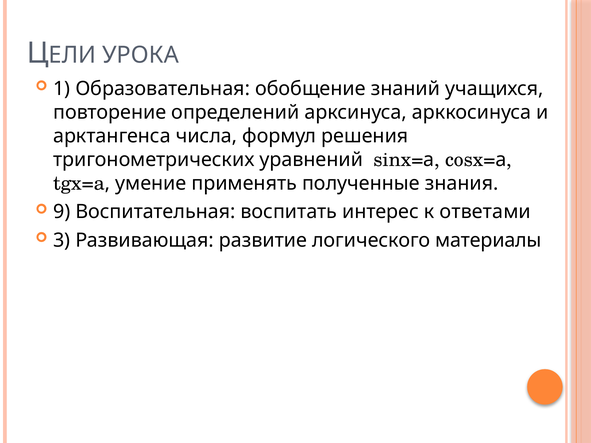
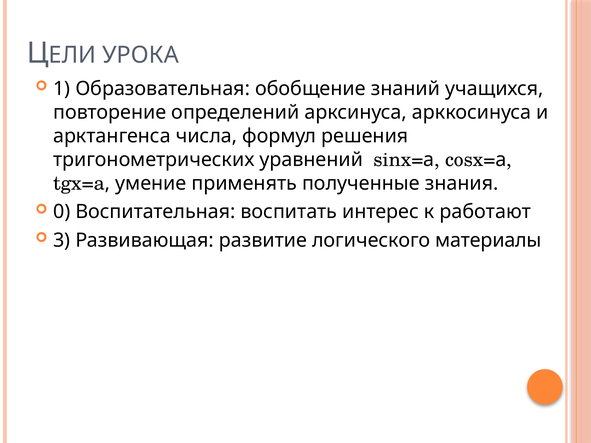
9: 9 -> 0
ответами: ответами -> работают
